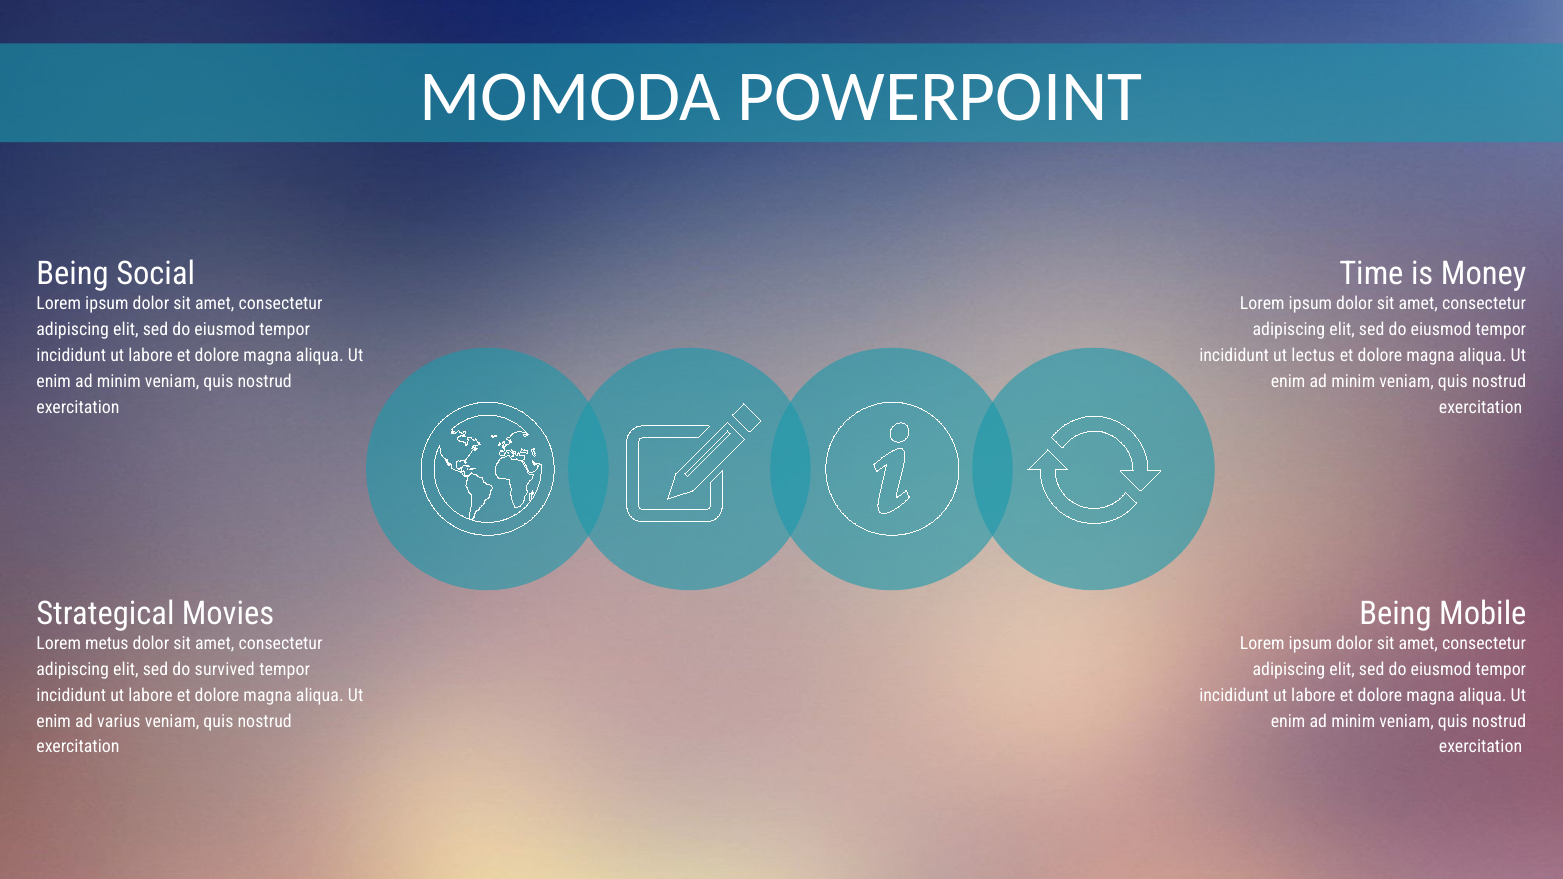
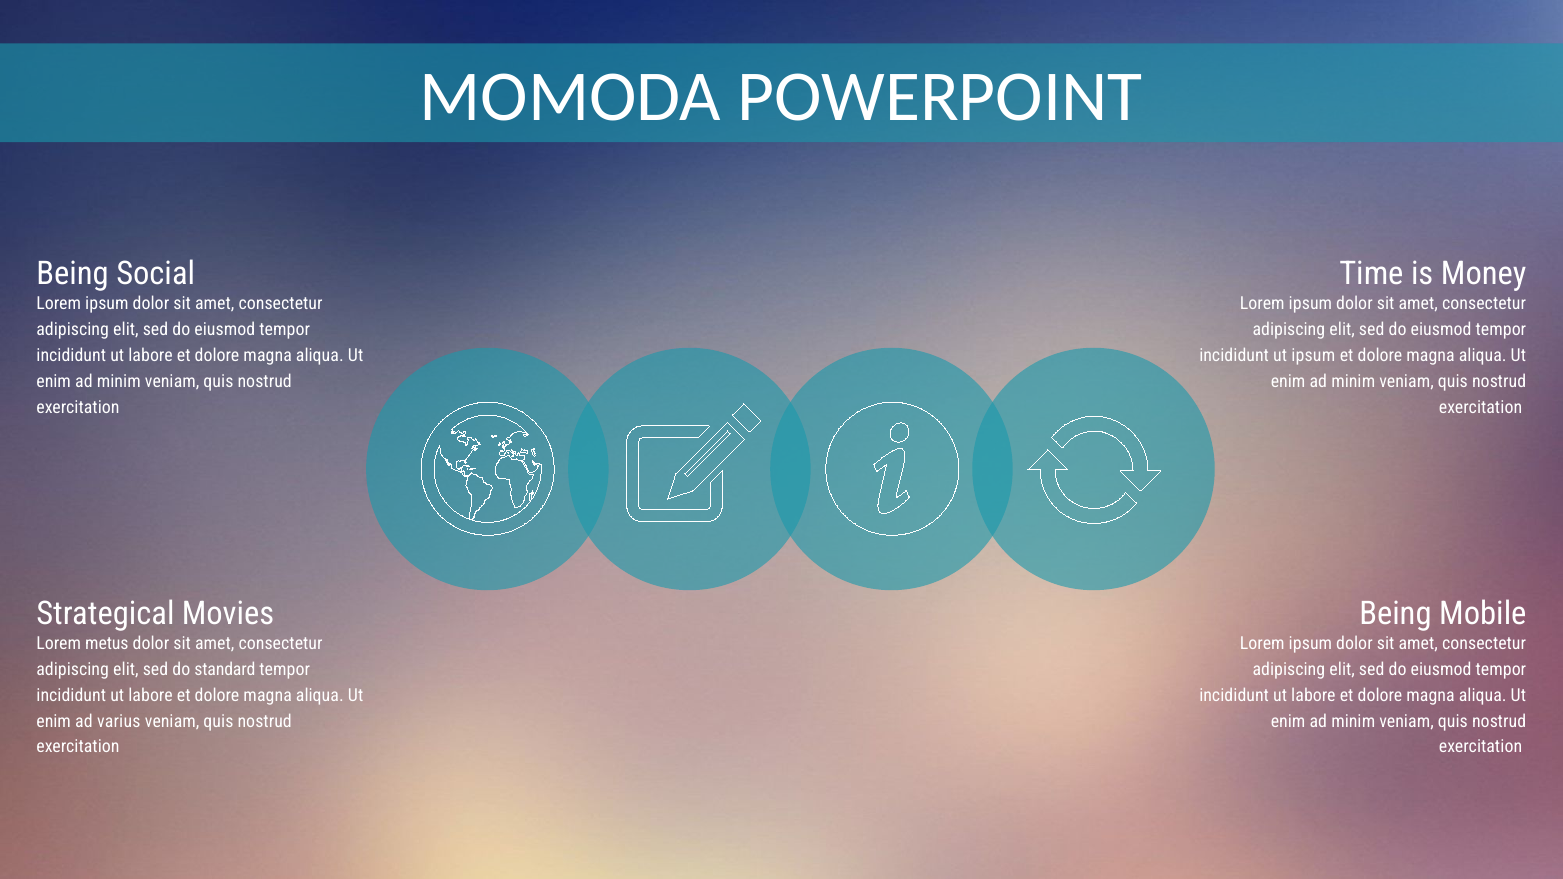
ut lectus: lectus -> ipsum
survived: survived -> standard
